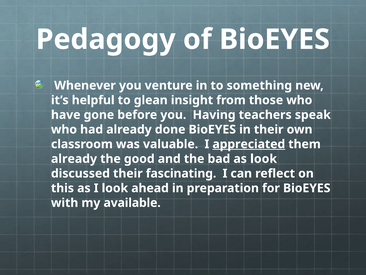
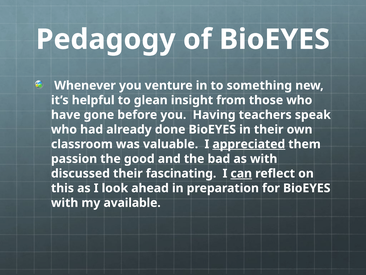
already at (74, 159): already -> passion
as look: look -> with
can underline: none -> present
